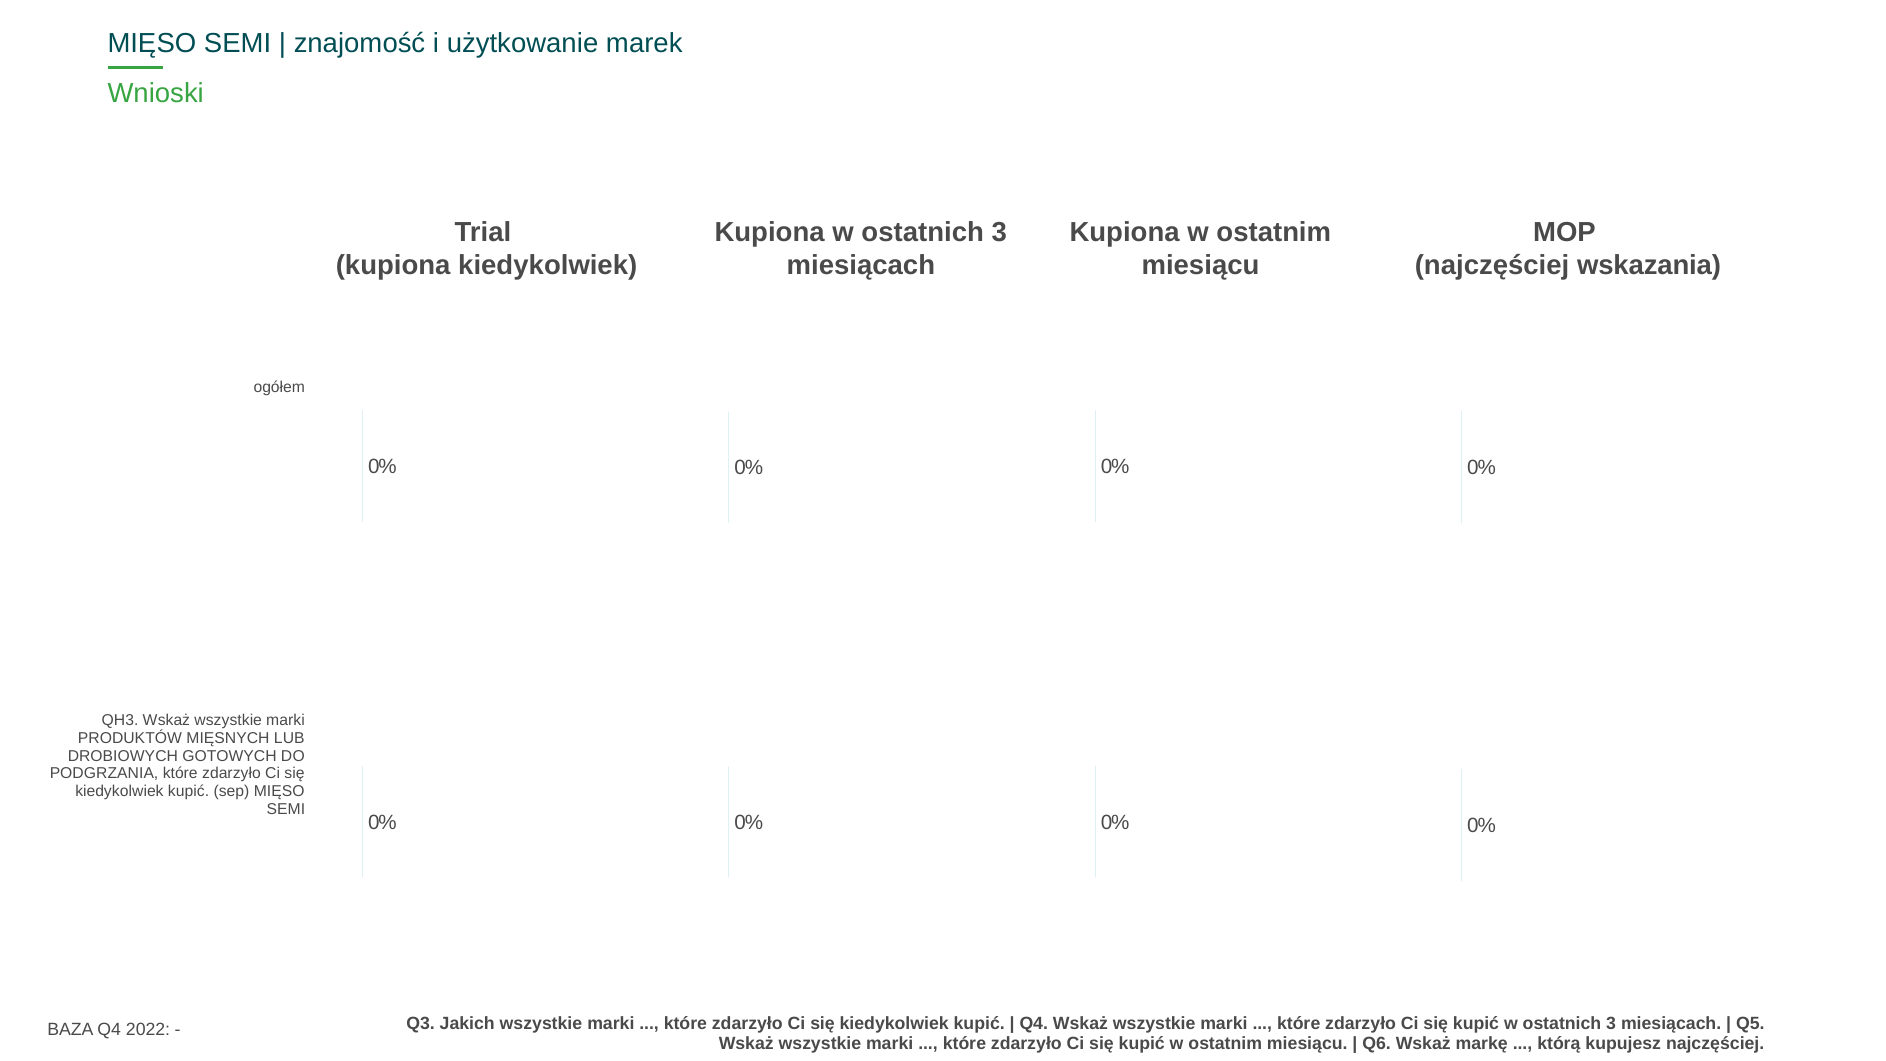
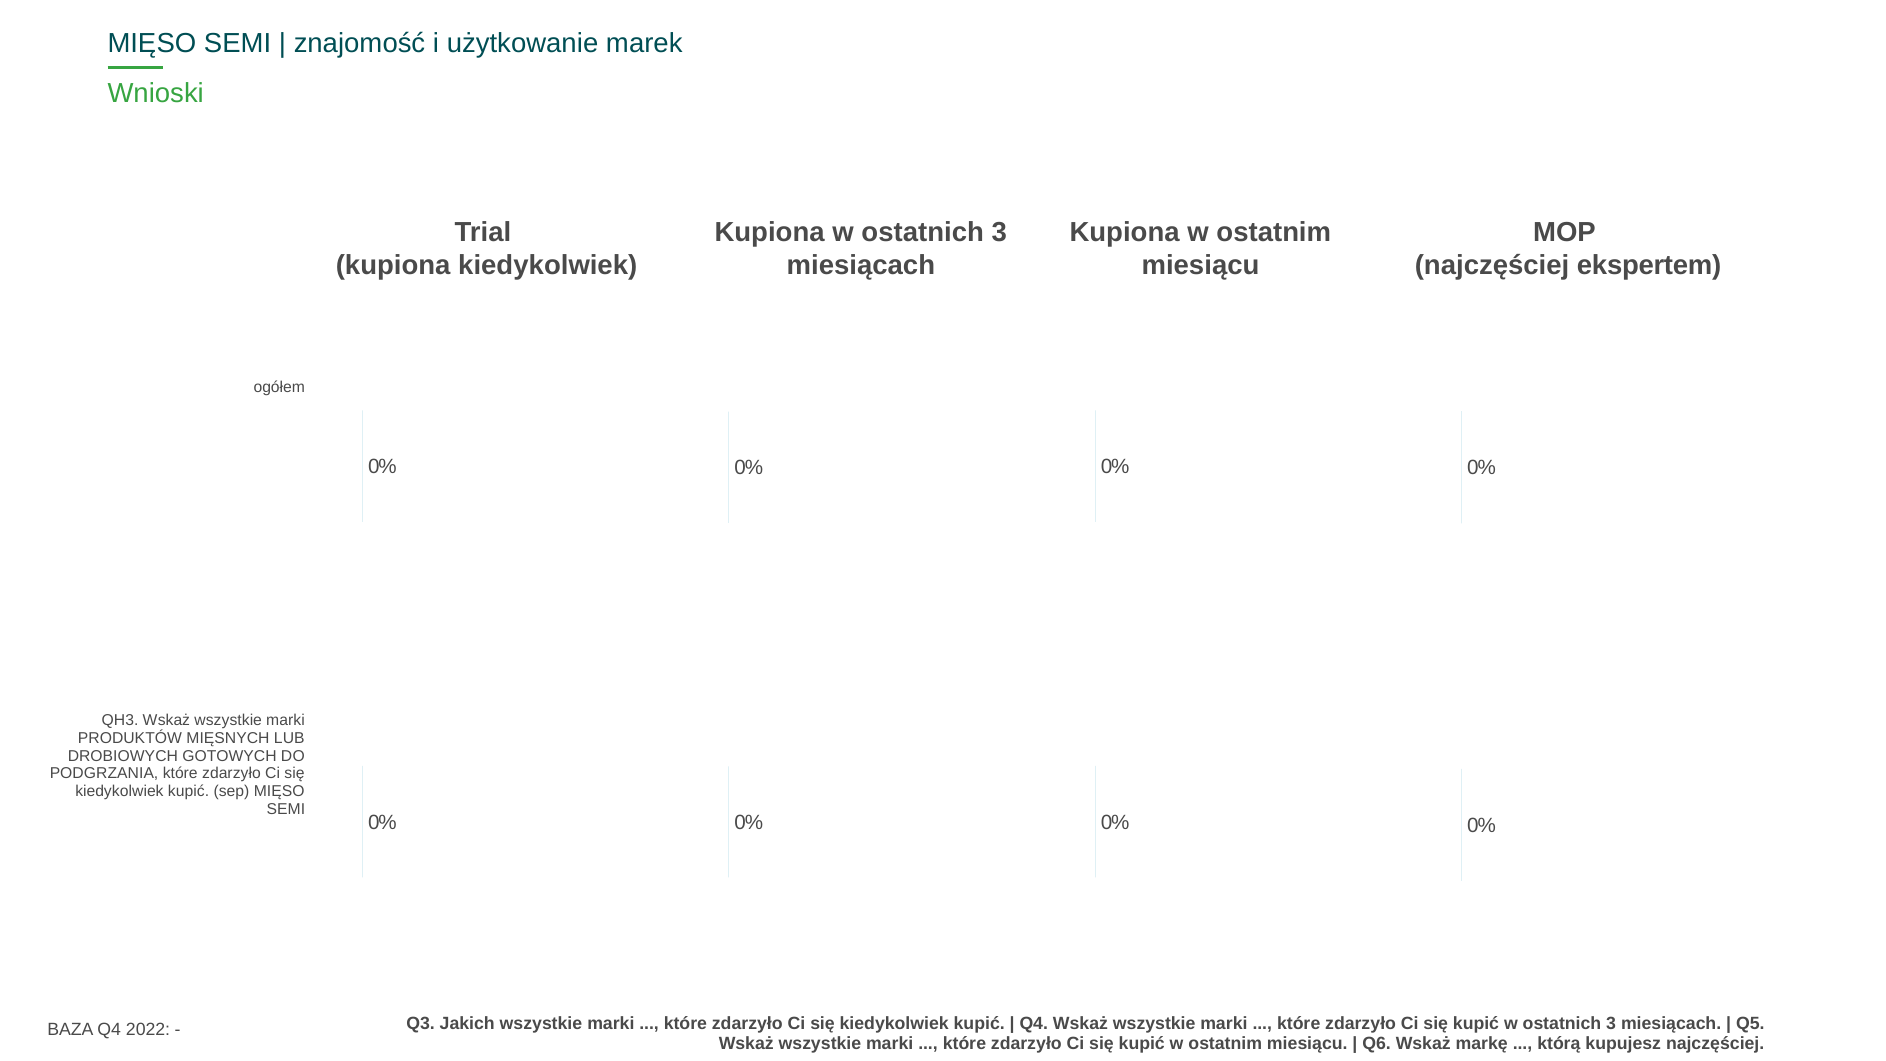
wskazania: wskazania -> ekspertem
